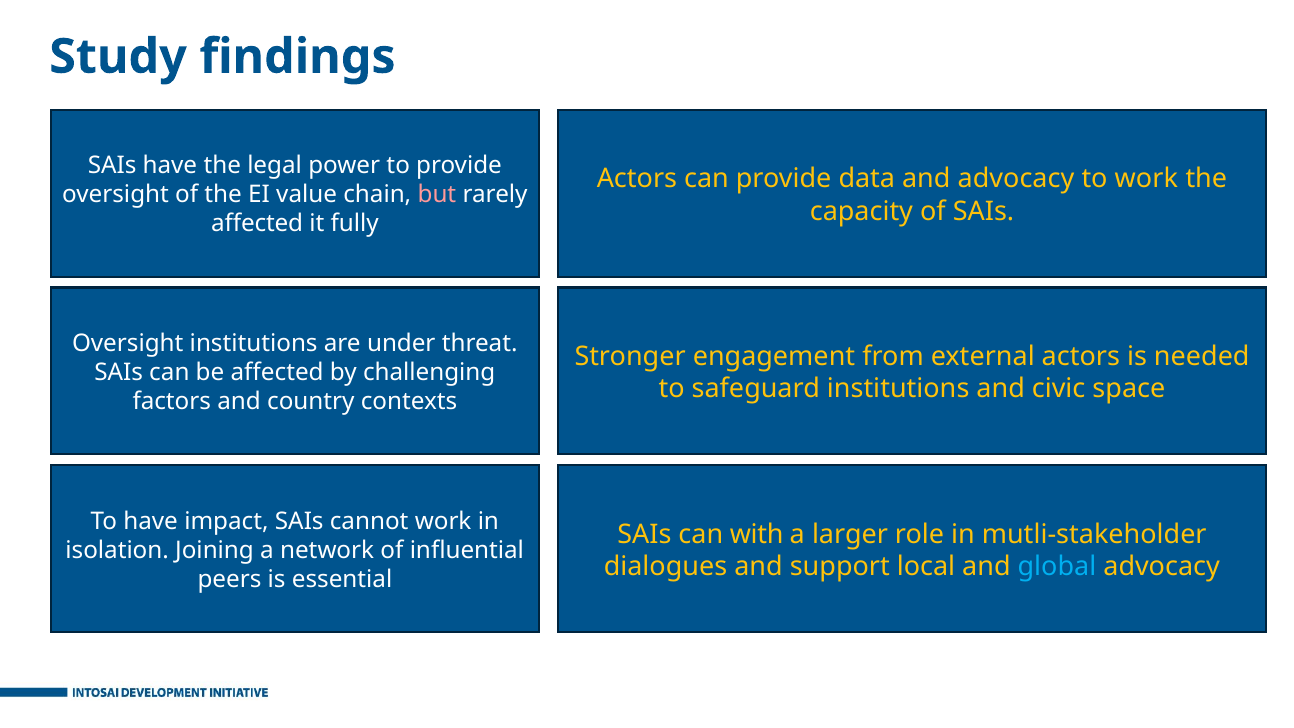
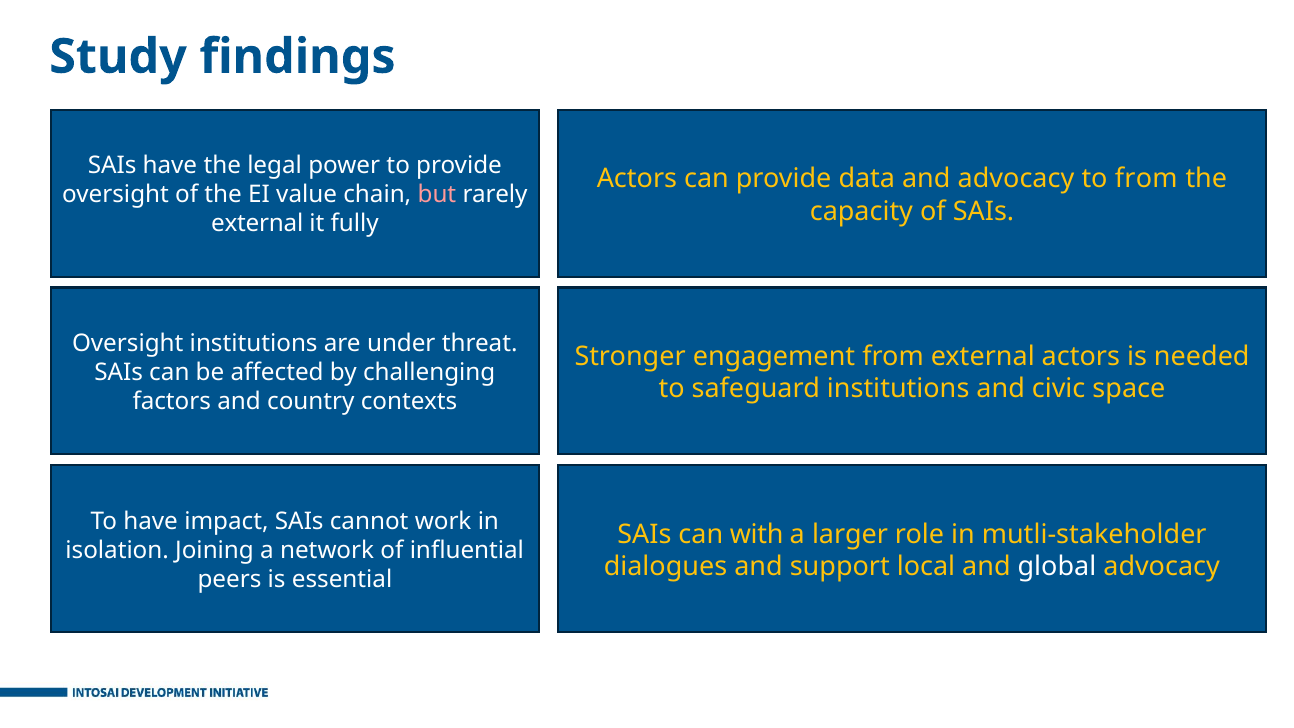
to work: work -> from
affected at (257, 224): affected -> external
global colour: light blue -> white
